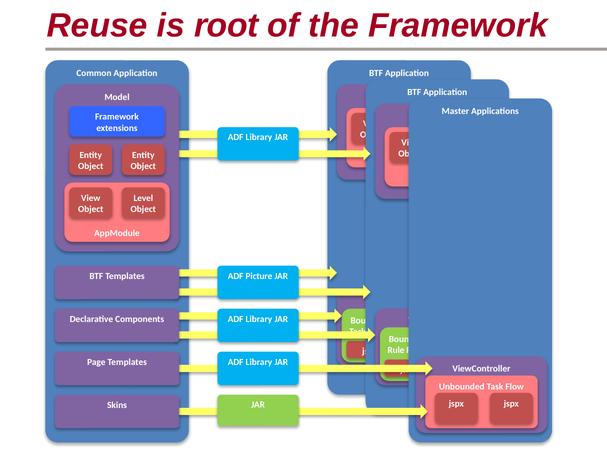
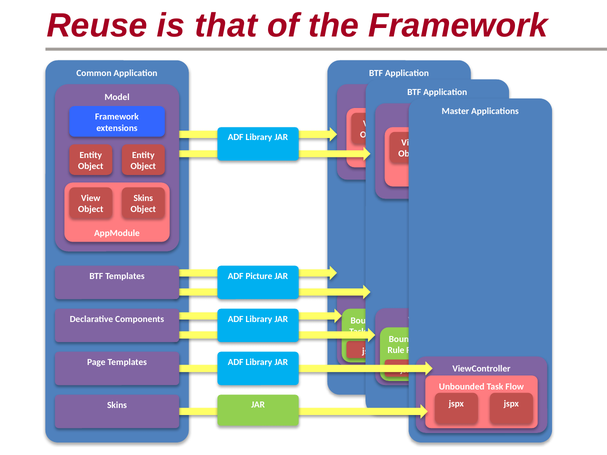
root: root -> that
Level at (143, 198): Level -> Skins
